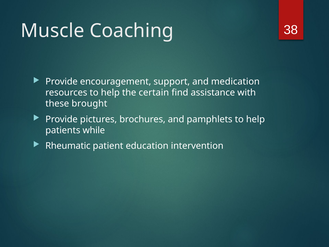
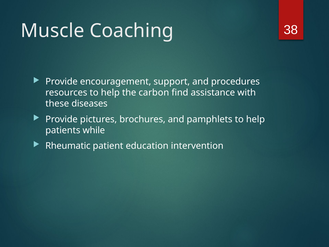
medication: medication -> procedures
certain: certain -> carbon
brought: brought -> diseases
